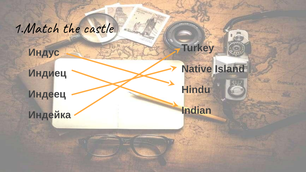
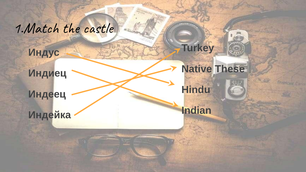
Island: Island -> These
